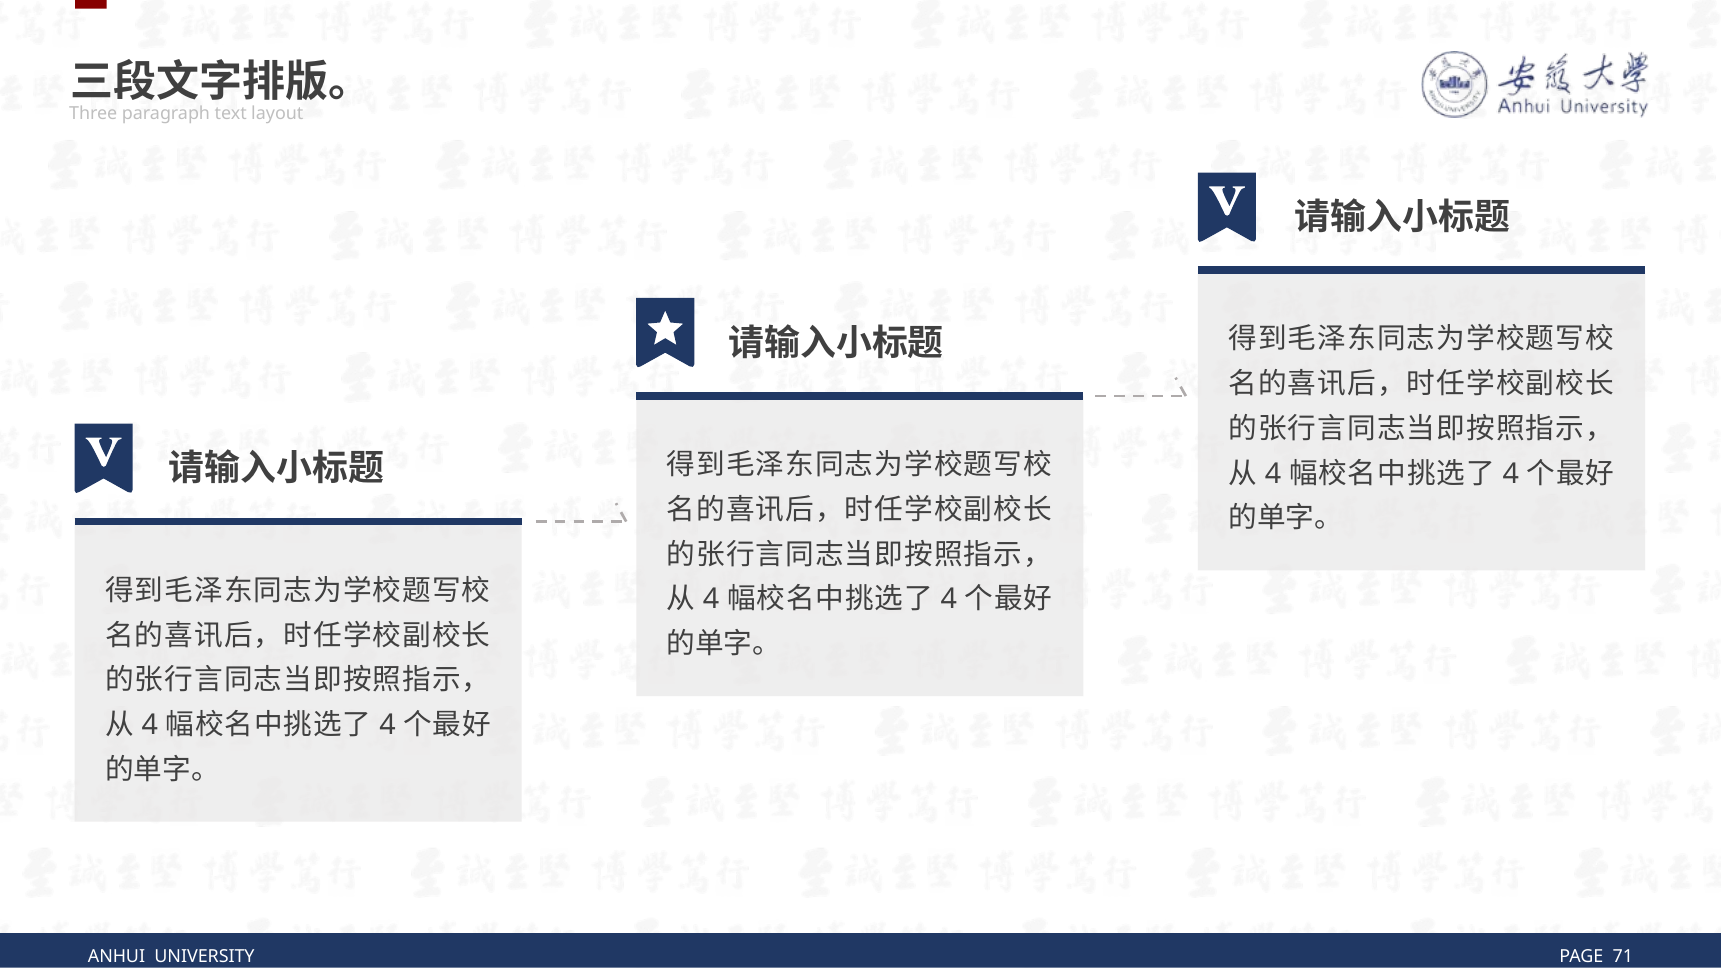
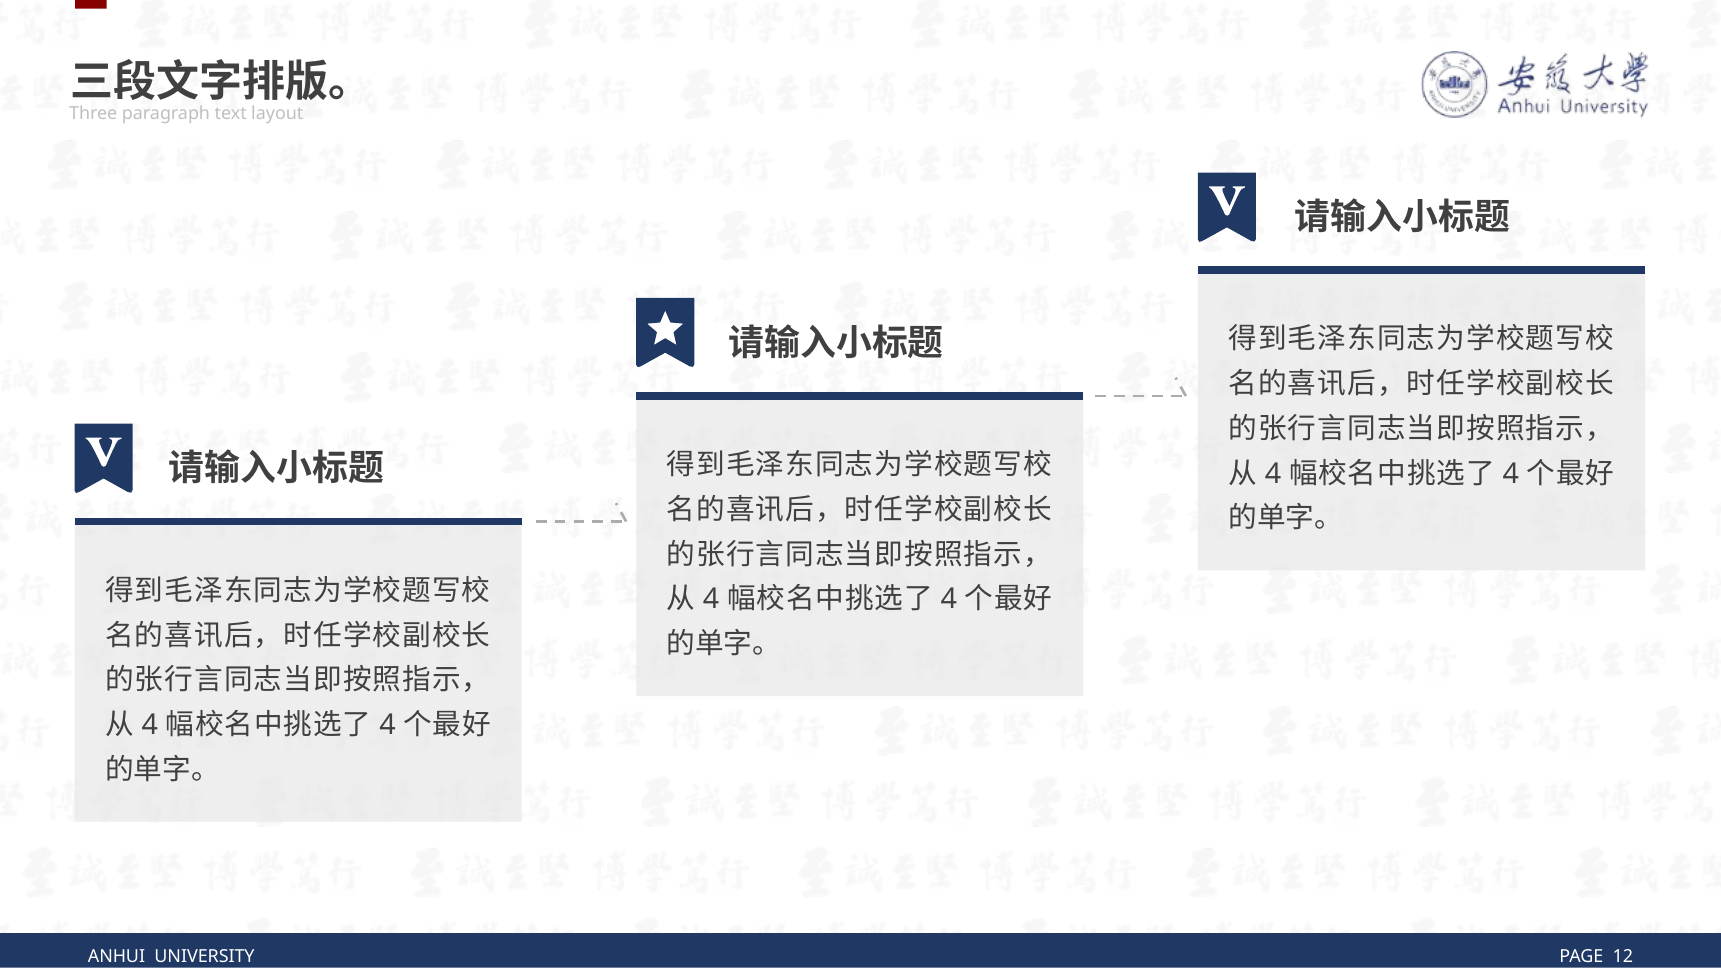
71: 71 -> 12
